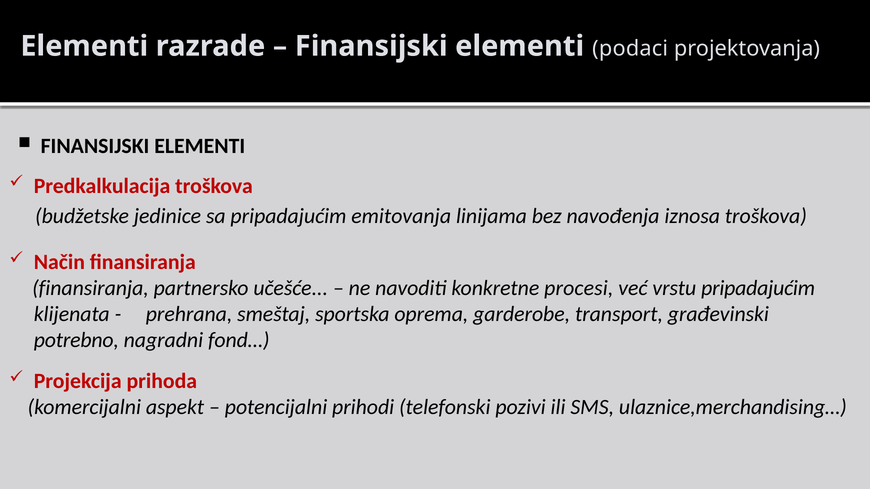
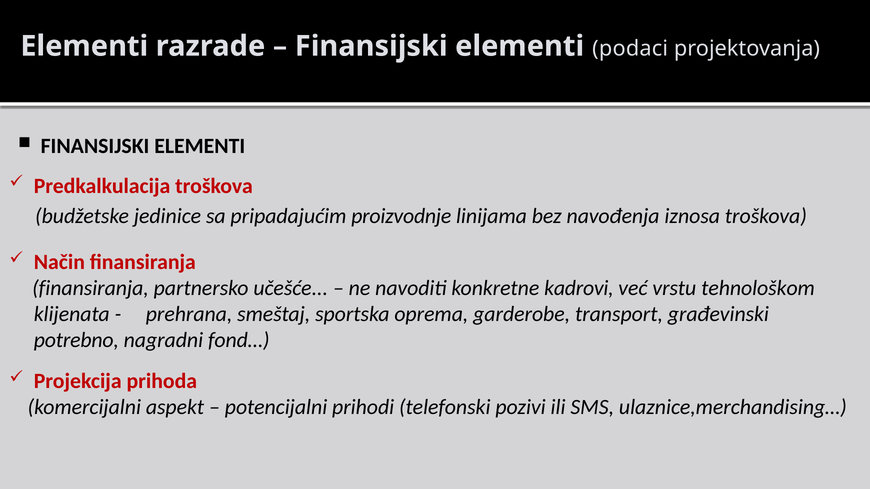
emitovanja: emitovanja -> proizvodnje
procesi: procesi -> kadrovi
vrstu pripadajućim: pripadajućim -> tehnološkom
